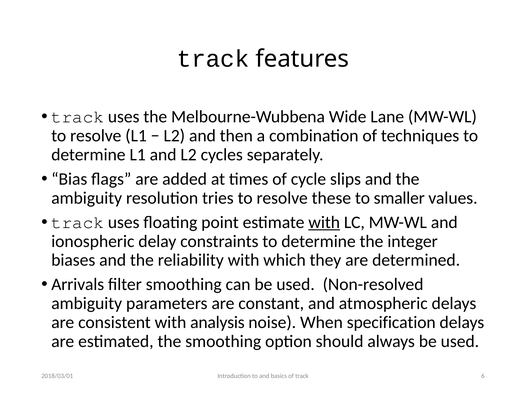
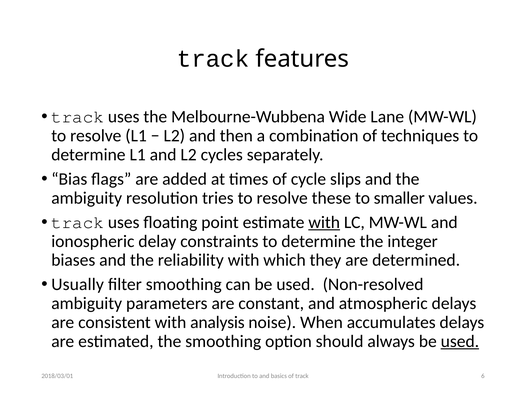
Arrivals: Arrivals -> Usually
specification: specification -> accumulates
used at (460, 342) underline: none -> present
